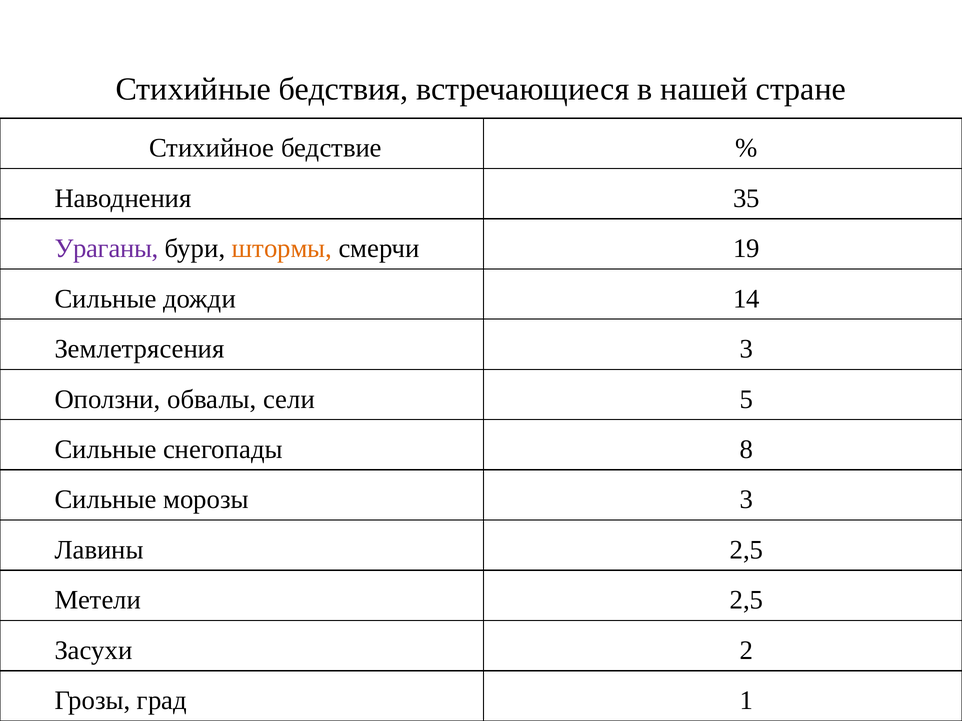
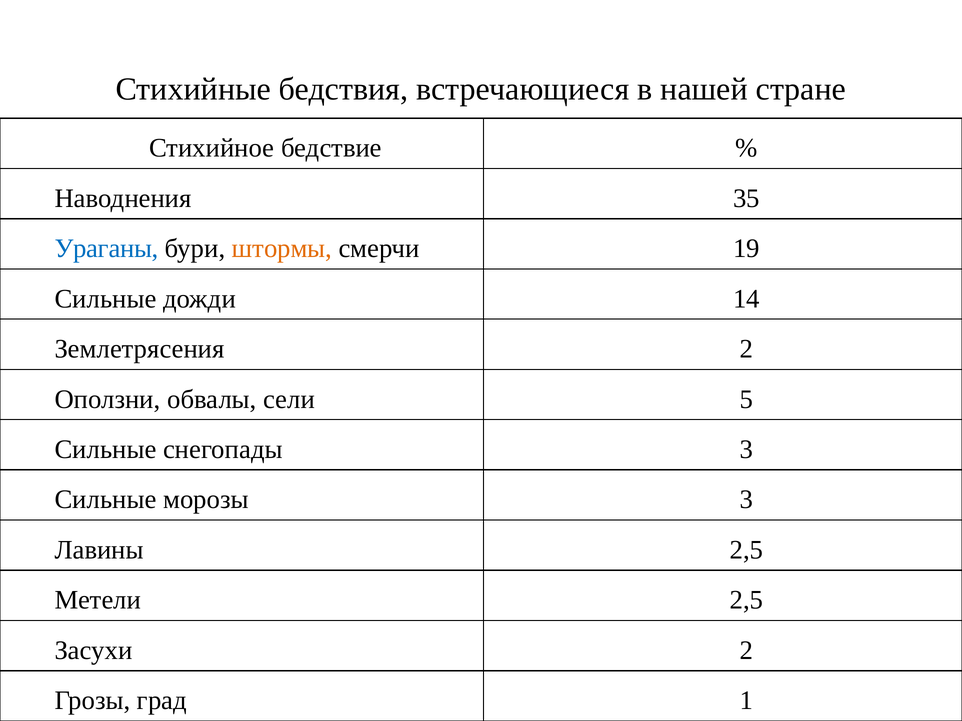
Ураганы colour: purple -> blue
Землетрясения 3: 3 -> 2
снегопады 8: 8 -> 3
